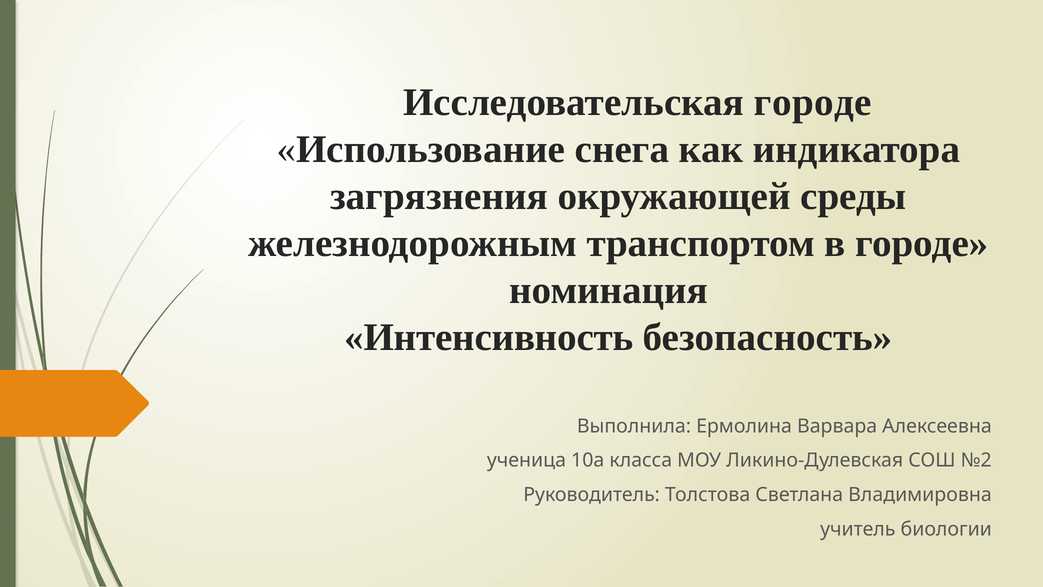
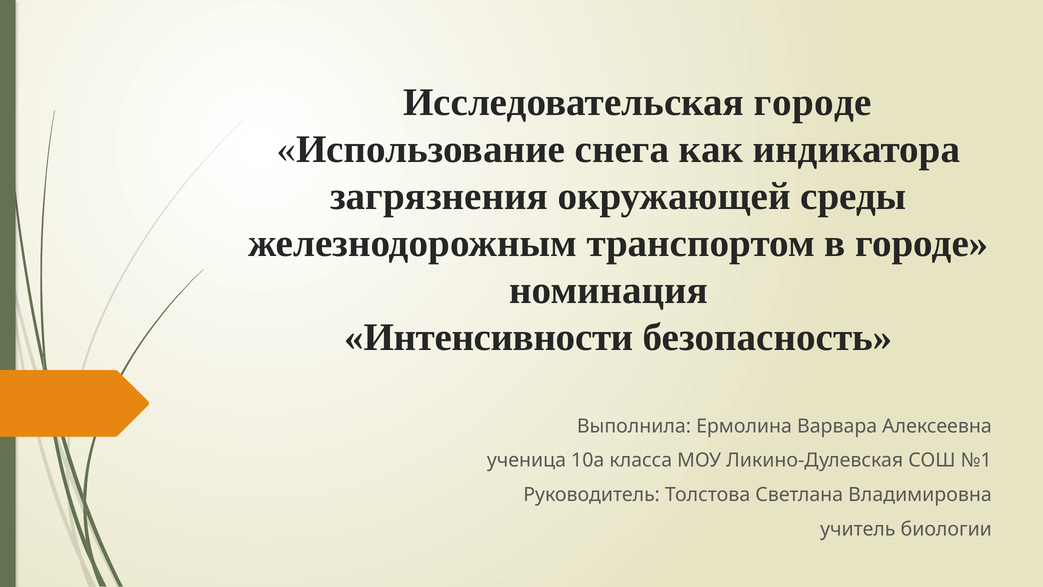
Интенсивность: Интенсивность -> Интенсивности
№2: №2 -> №1
